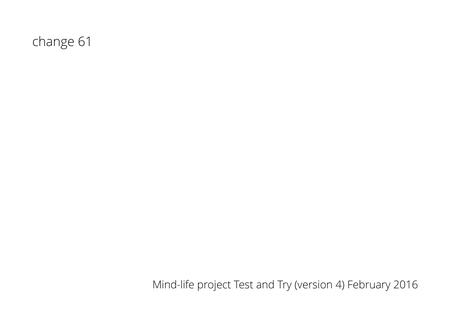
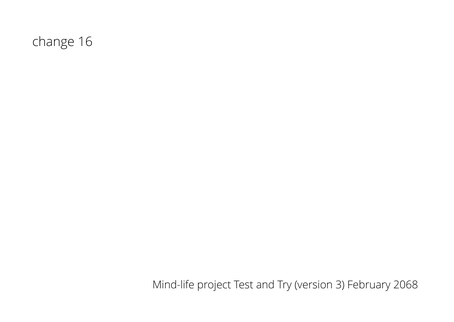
61: 61 -> 16
4: 4 -> 3
2016: 2016 -> 2068
